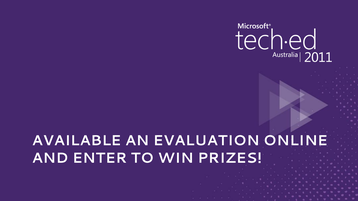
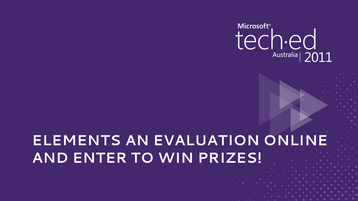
AVAILABLE: AVAILABLE -> ELEMENTS
